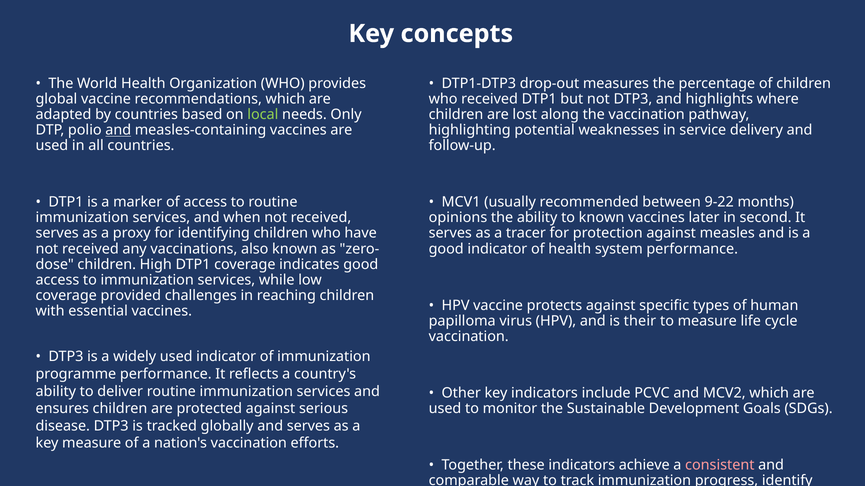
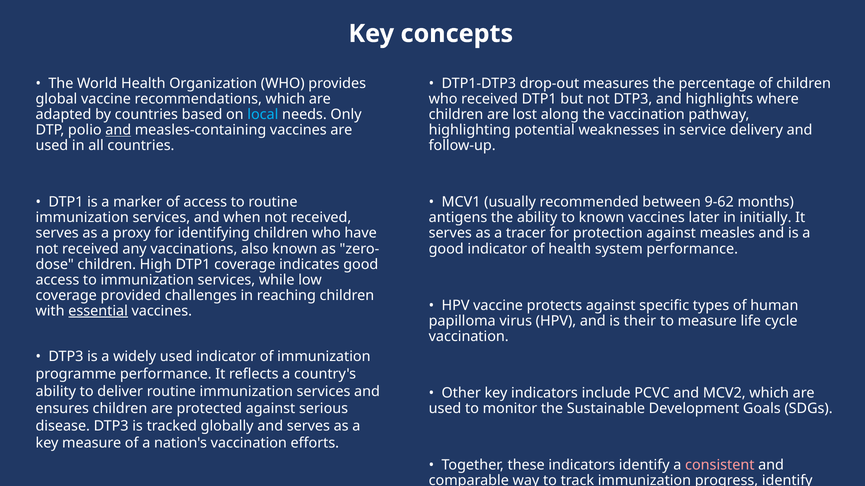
local colour: light green -> light blue
9-22: 9-22 -> 9-62
opinions: opinions -> antigens
second: second -> initially
essential underline: none -> present
indicators achieve: achieve -> identify
